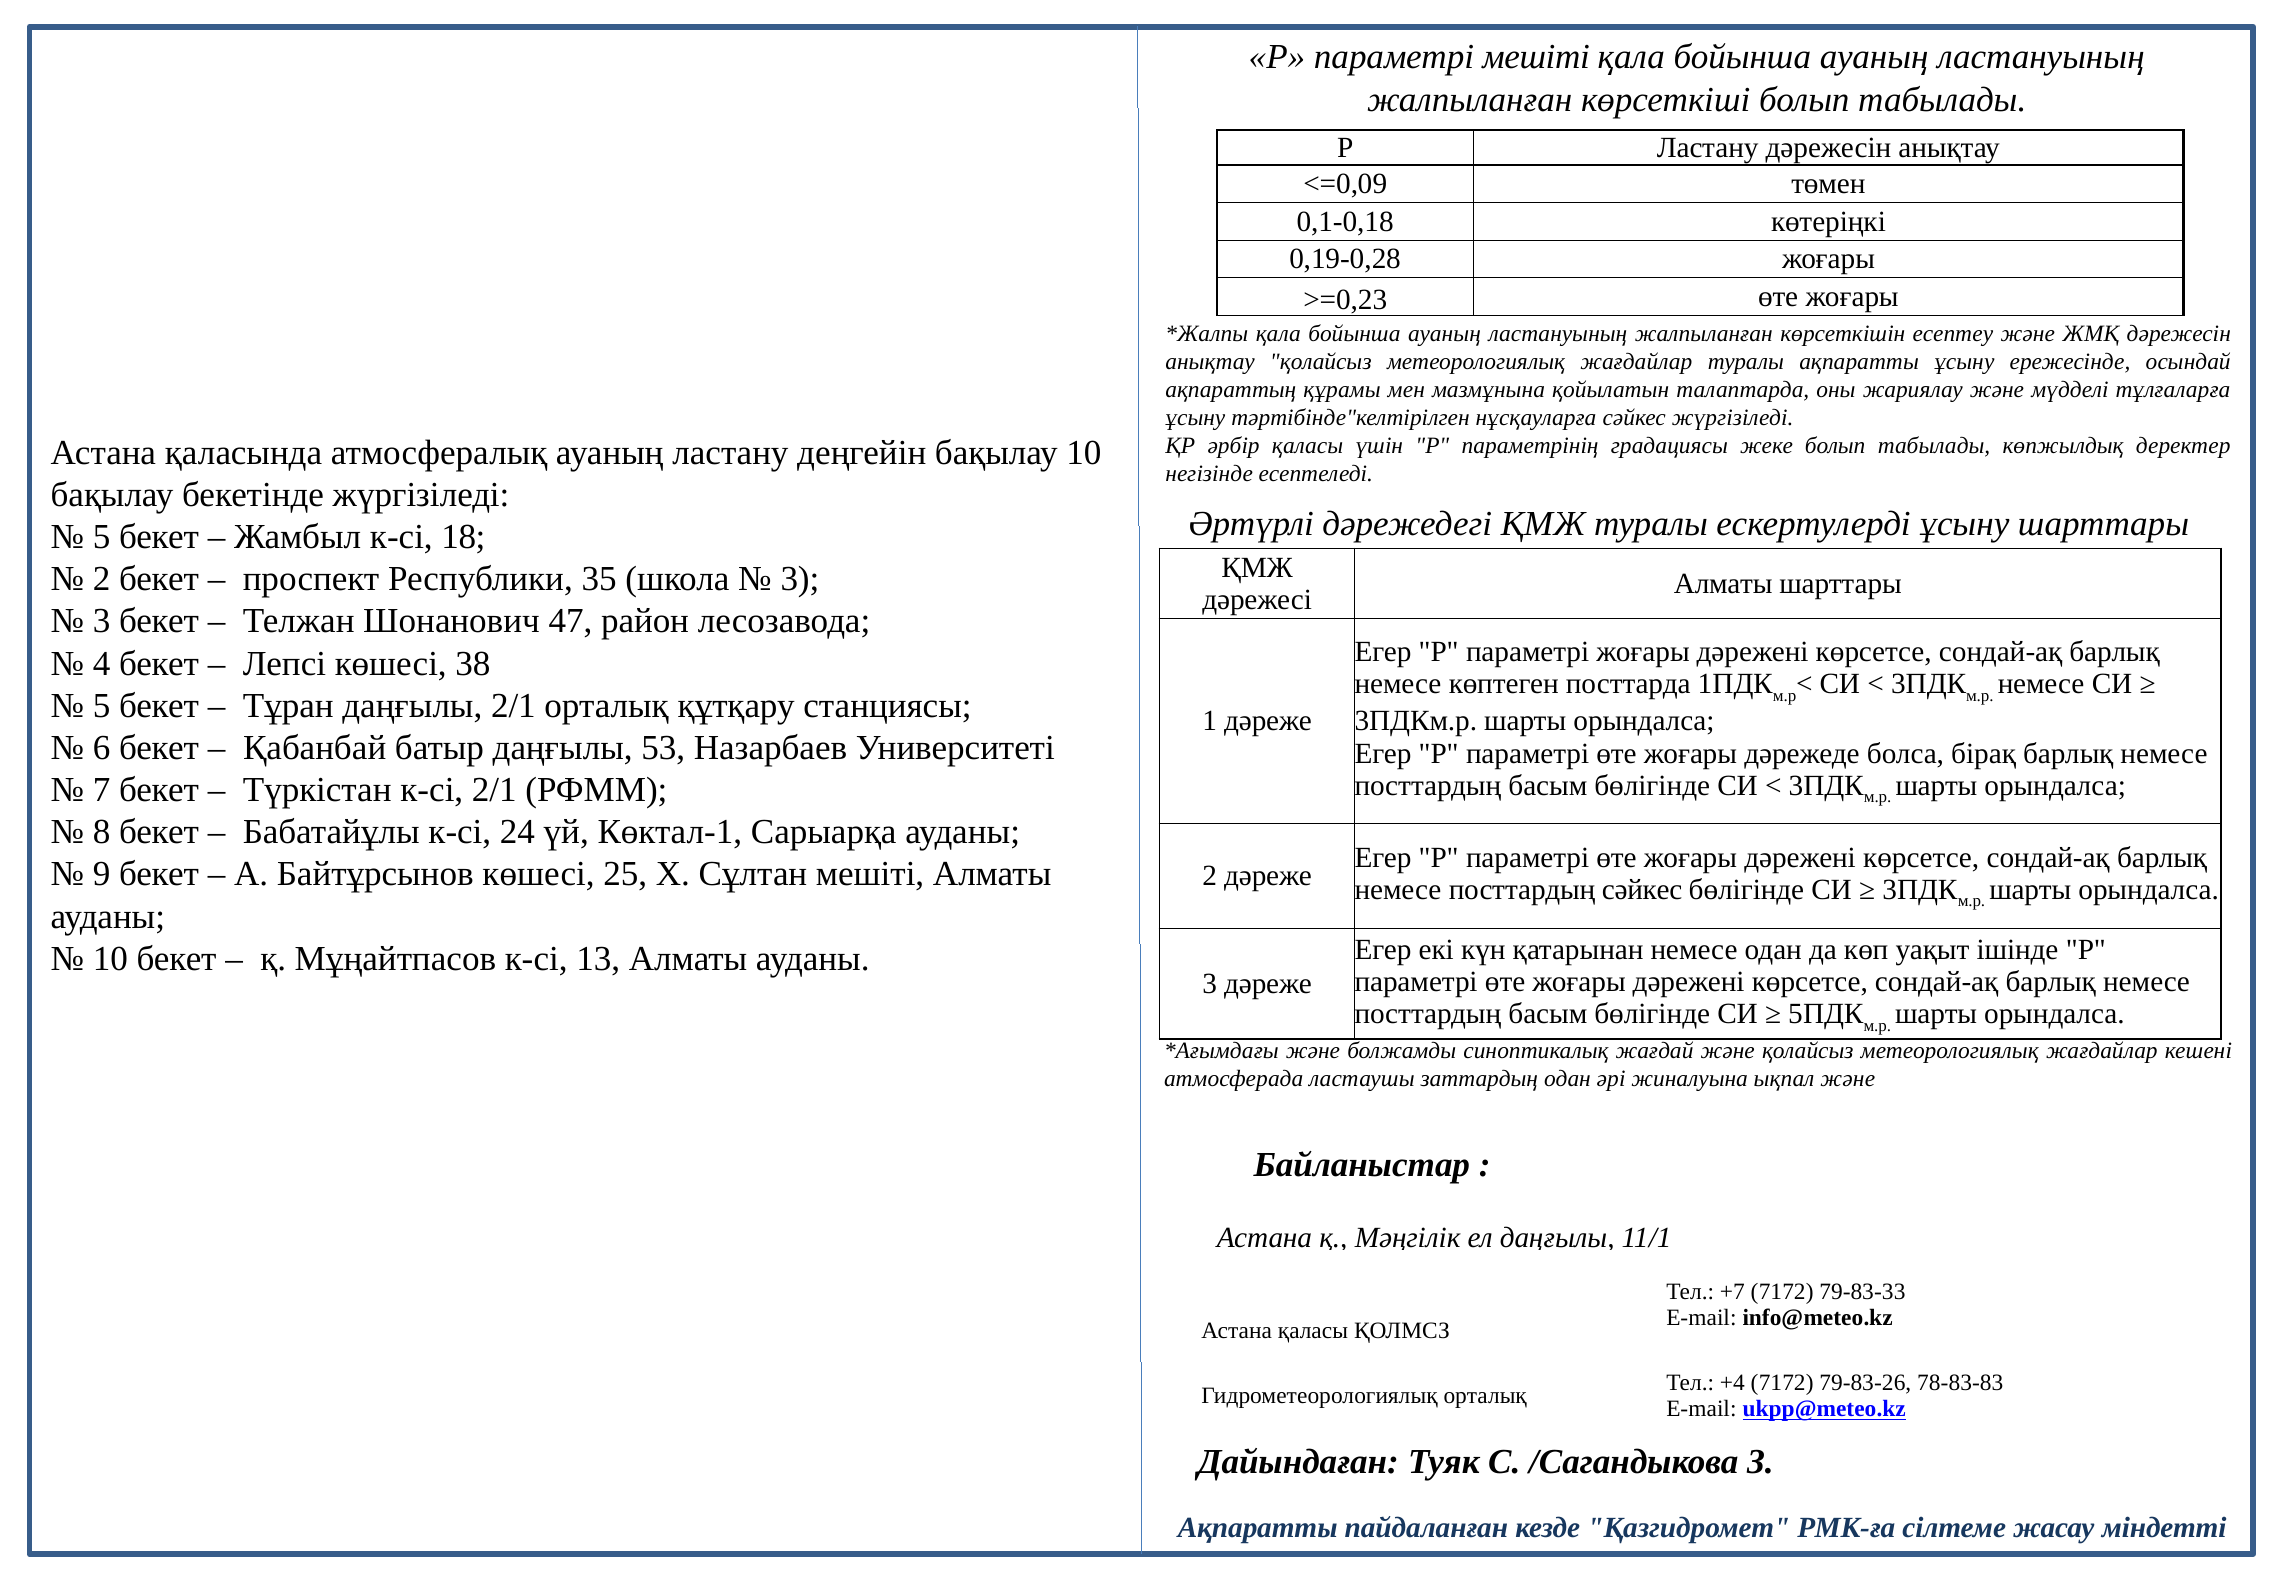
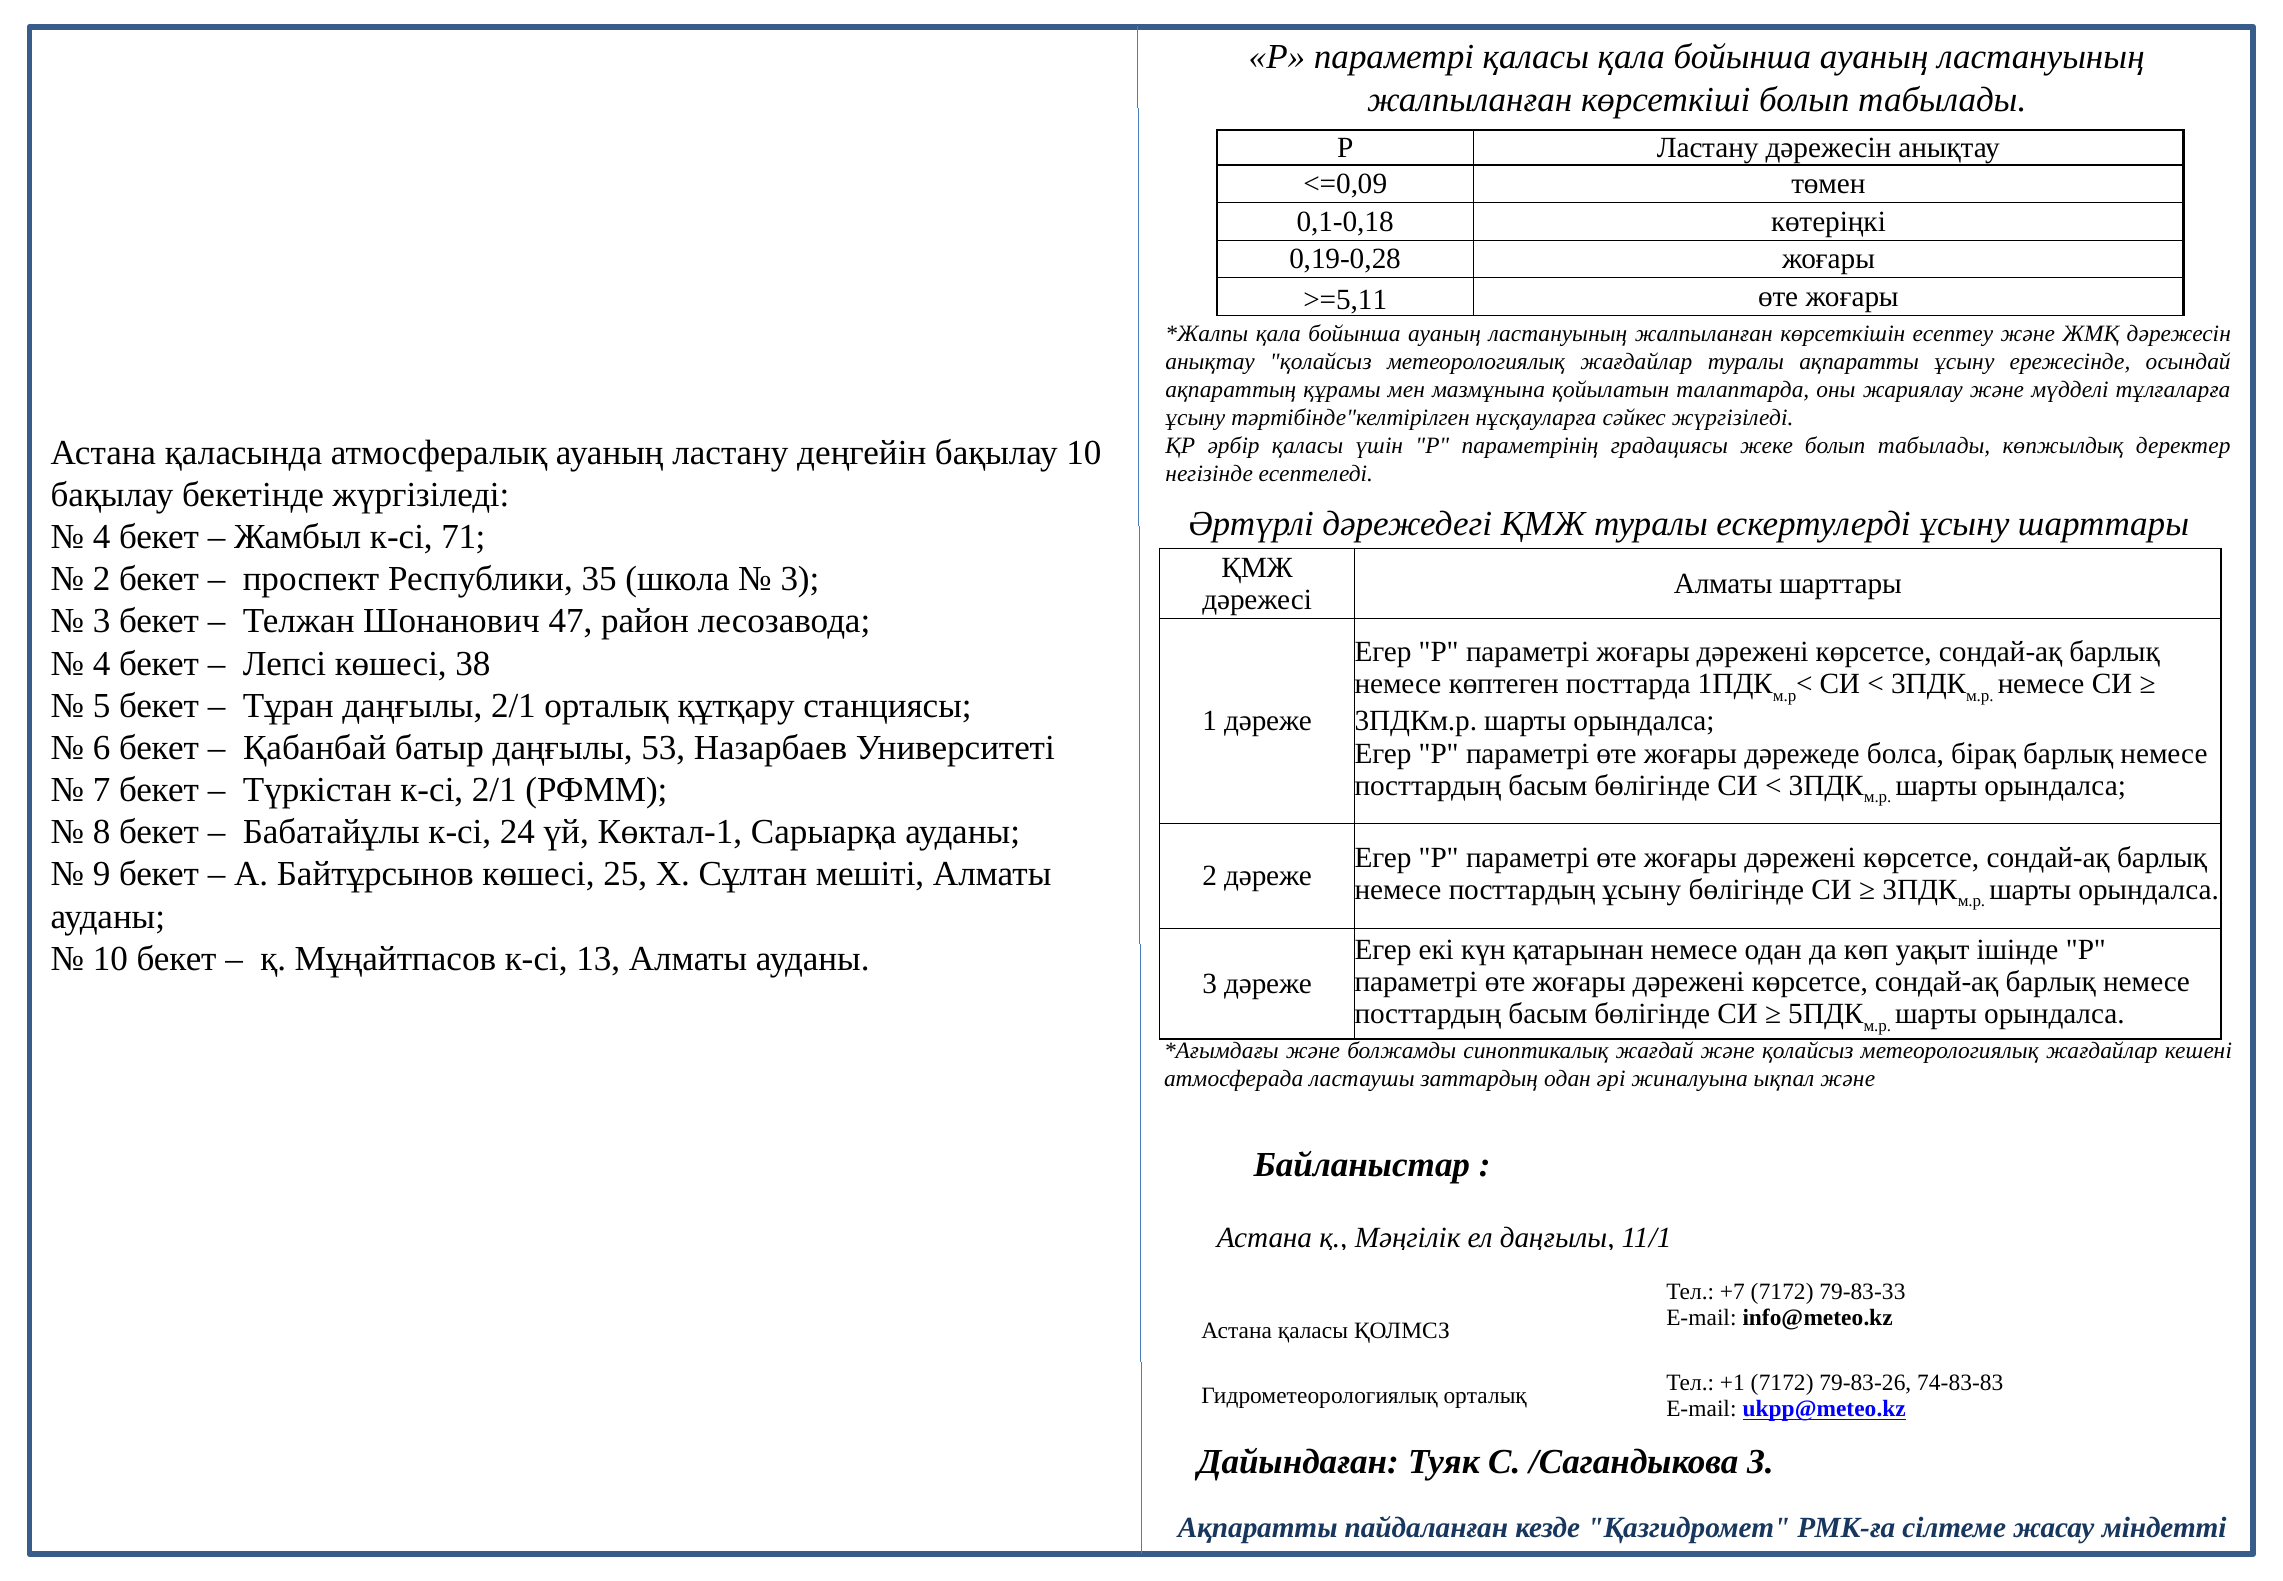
параметрі мешіті: мешіті -> қаласы
>=0,23: >=0,23 -> >=5,11
5 at (102, 537): 5 -> 4
18: 18 -> 71
посттардың сәйкес: сәйкес -> ұсыну
+4: +4 -> +1
78-83-83: 78-83-83 -> 74-83-83
